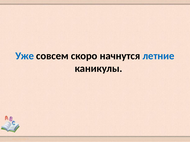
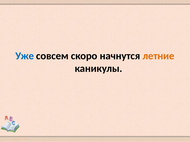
летние colour: blue -> orange
